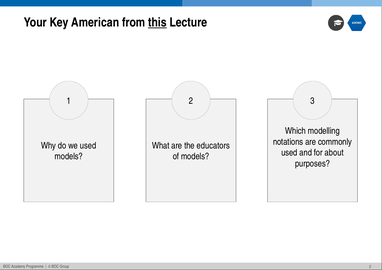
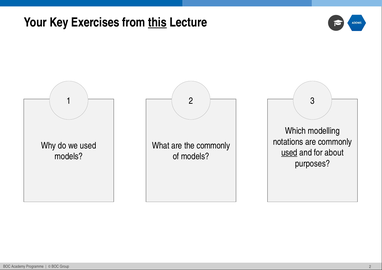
American: American -> Exercises
the educators: educators -> commonly
used at (289, 153) underline: none -> present
